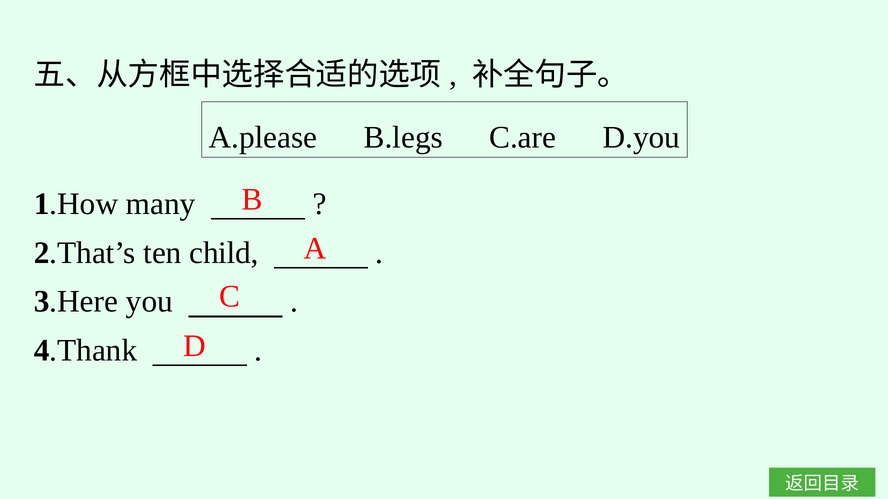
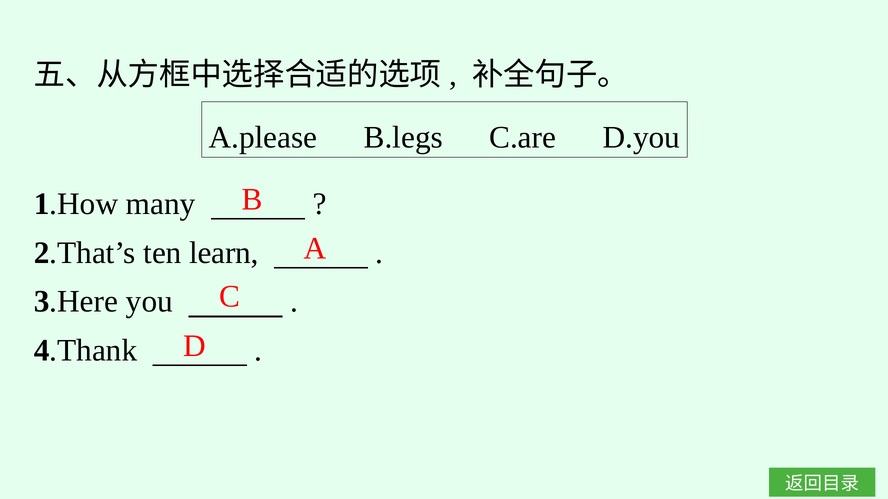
child: child -> learn
